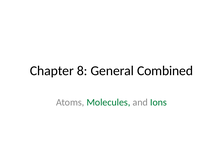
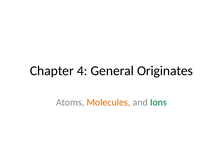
8: 8 -> 4
Combined: Combined -> Originates
Molecules colour: green -> orange
